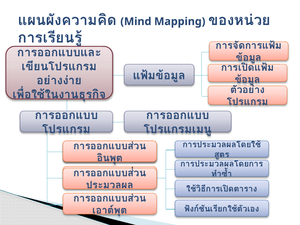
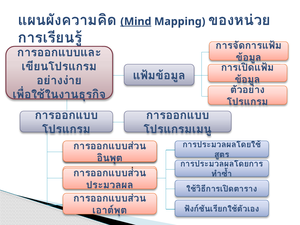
Mind underline: none -> present
